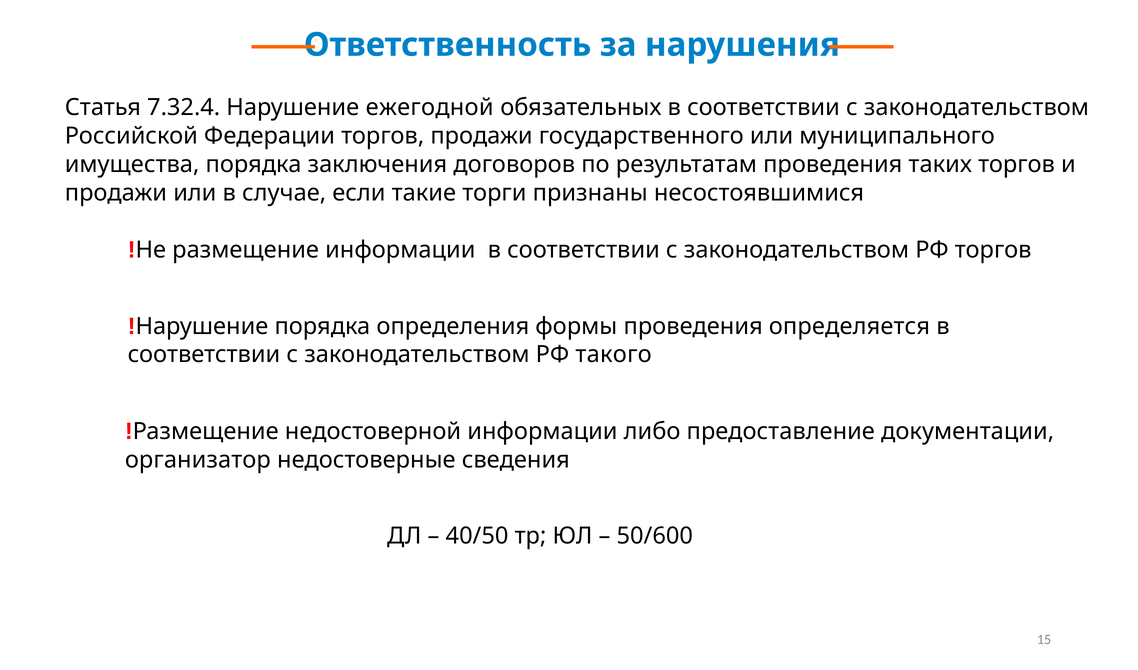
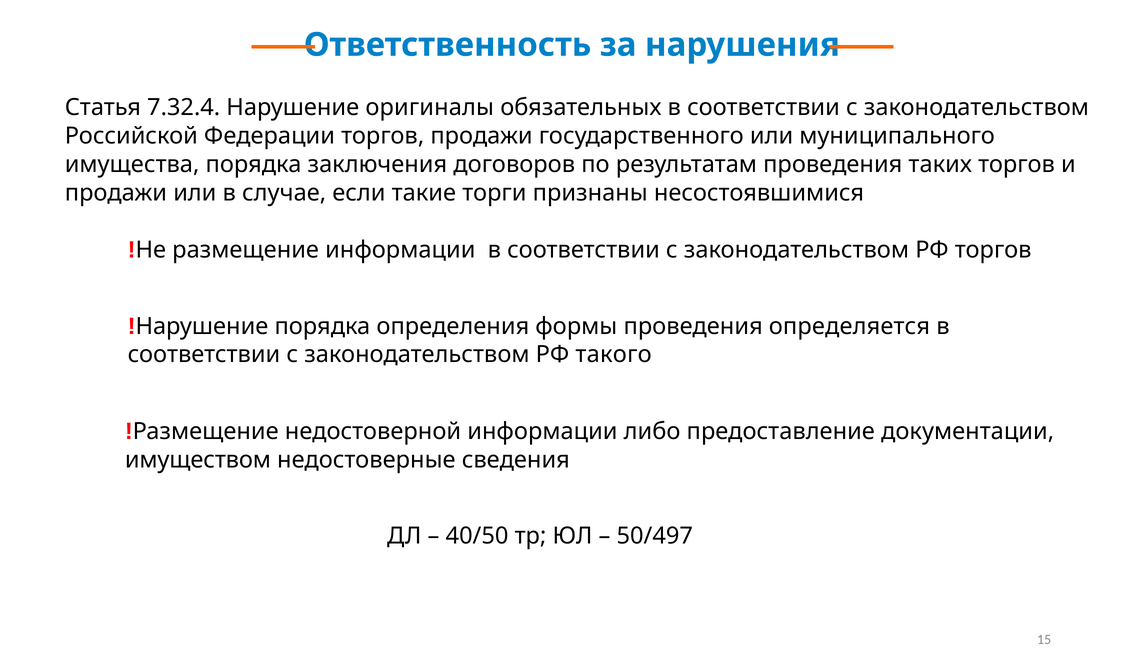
ежегодной: ежегодной -> оригиналы
организатор: организатор -> имуществом
50/600: 50/600 -> 50/497
